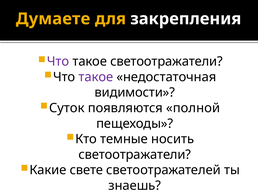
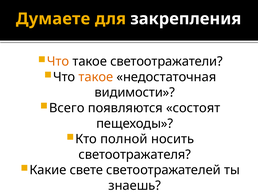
Что at (58, 61) colour: purple -> orange
такое at (96, 77) colour: purple -> orange
Суток: Суток -> Всего
полной: полной -> состоят
темные: темные -> полной
светоотражатели at (135, 154): светоотражатели -> светоотражателя
